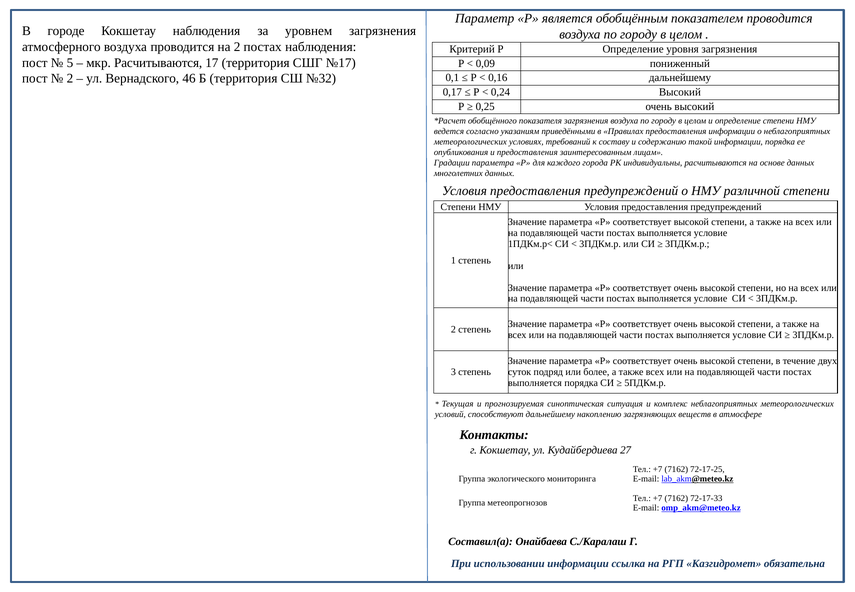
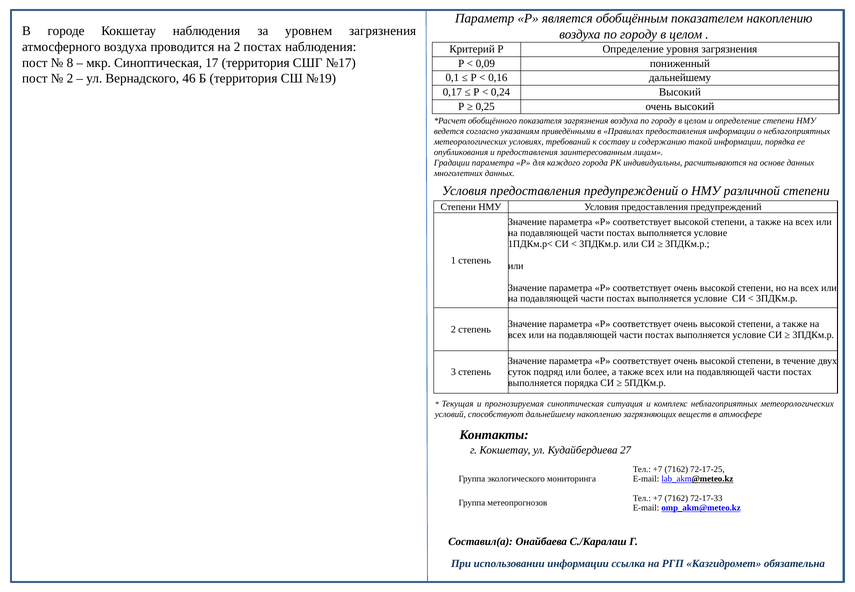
показателем проводится: проводится -> накоплению
5: 5 -> 8
мкр Расчитываются: Расчитываются -> Синоптическая
№32: №32 -> №19
